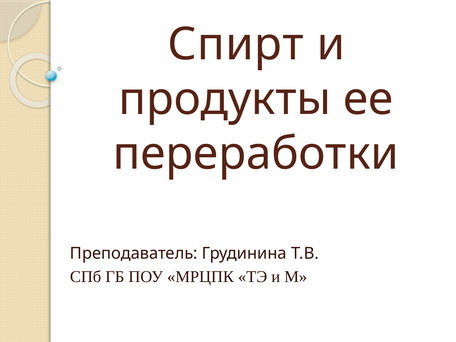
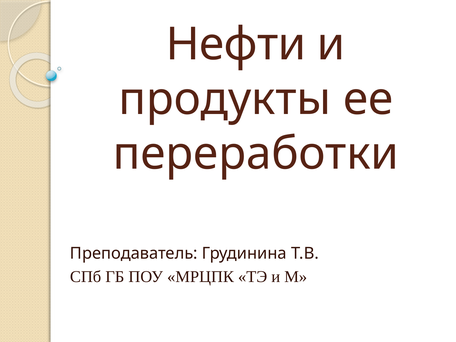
Спирт: Спирт -> Нефти
